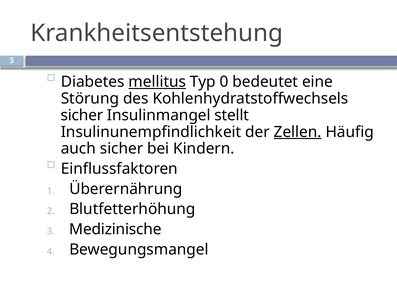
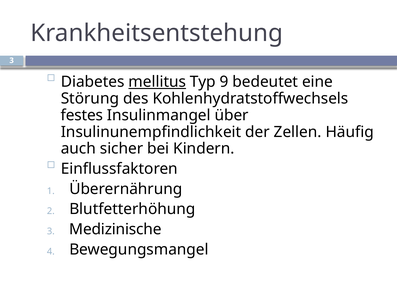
0: 0 -> 9
sicher at (82, 115): sicher -> festes
stellt: stellt -> über
Zellen underline: present -> none
